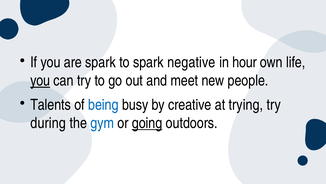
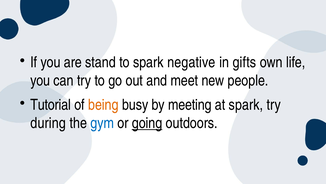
are spark: spark -> stand
hour: hour -> gifts
you at (40, 80) underline: present -> none
Talents: Talents -> Tutorial
being colour: blue -> orange
creative: creative -> meeting
at trying: trying -> spark
